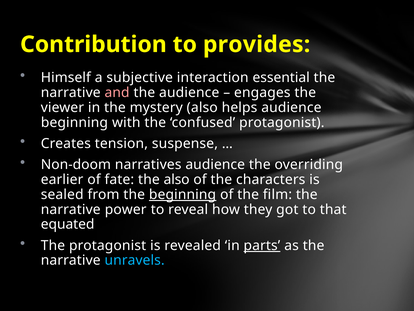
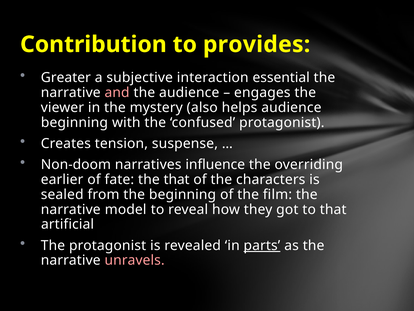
Himself: Himself -> Greater
narratives audience: audience -> influence
the also: also -> that
beginning at (183, 194) underline: present -> none
power: power -> model
equated: equated -> artificial
unravels colour: light blue -> pink
